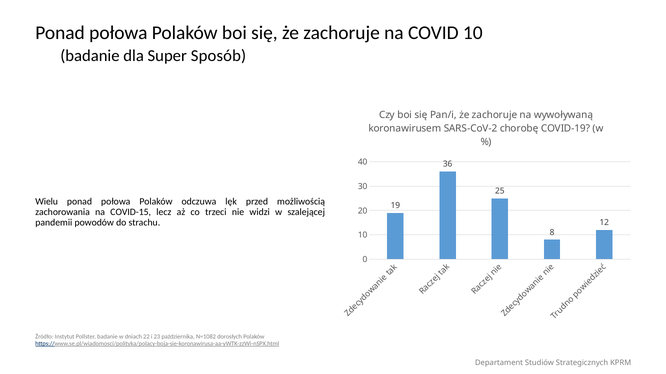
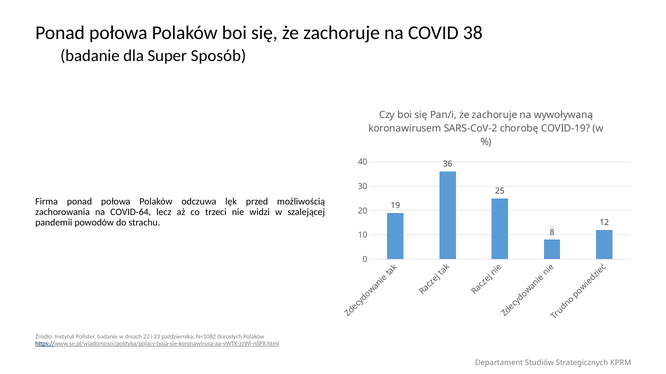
COVID 10: 10 -> 38
Wielu: Wielu -> Firma
COVID-15: COVID-15 -> COVID-64
